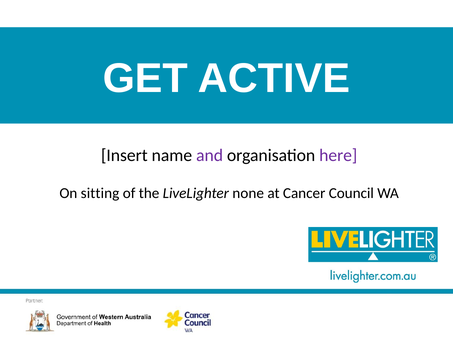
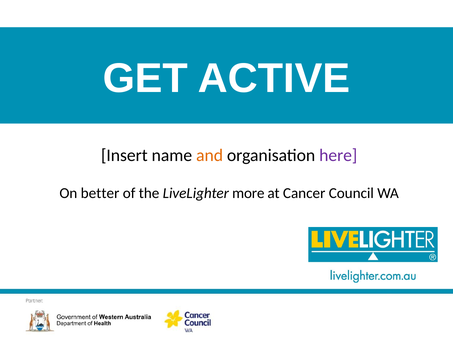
and colour: purple -> orange
sitting: sitting -> better
none: none -> more
